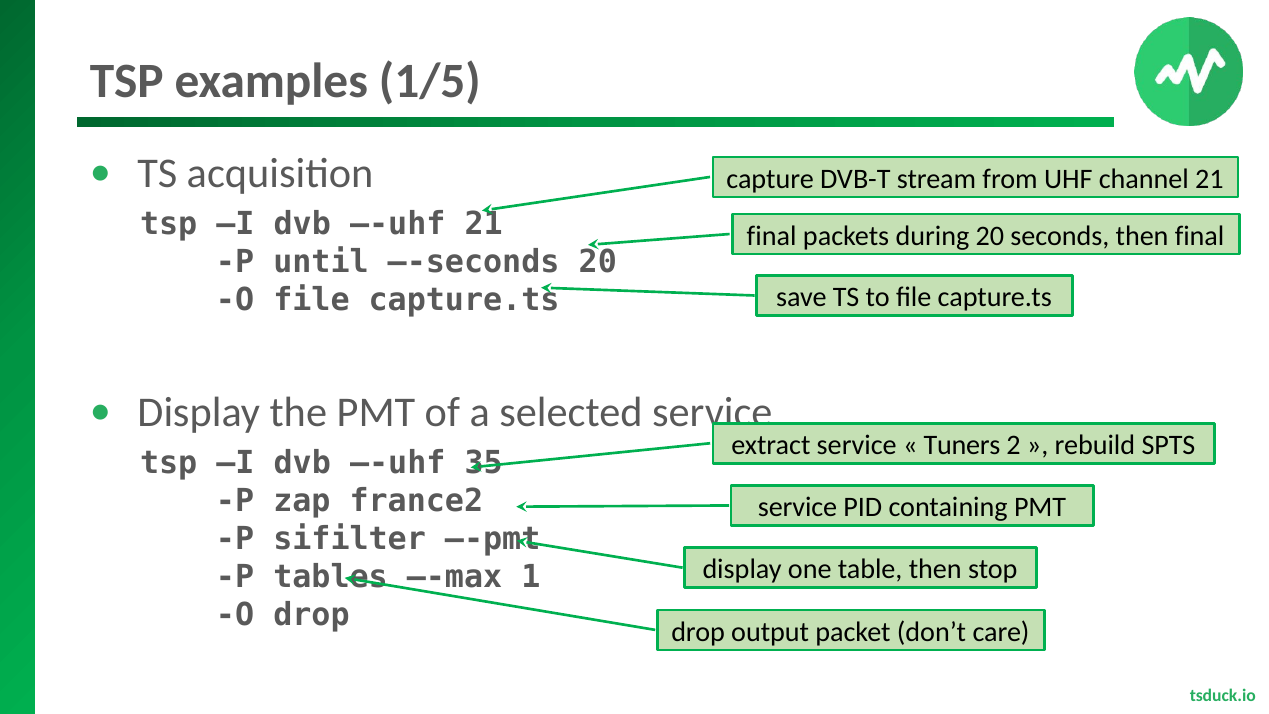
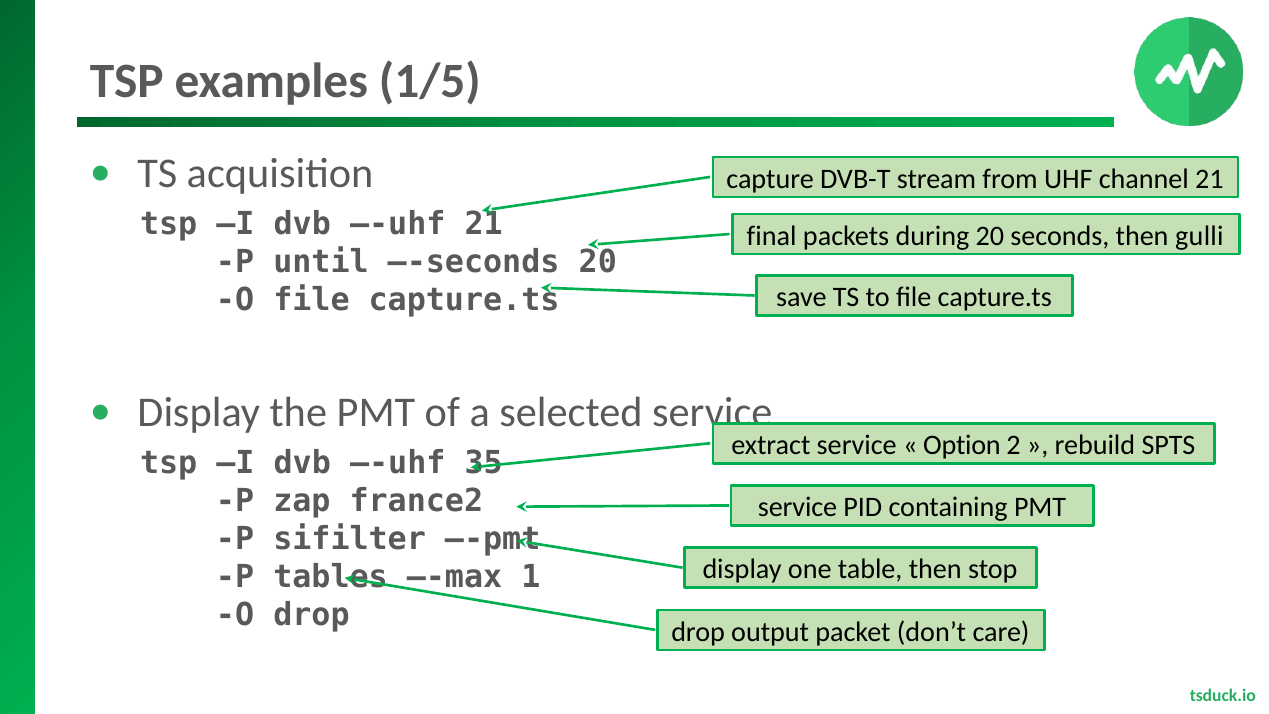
then final: final -> gulli
Tuners: Tuners -> Option
